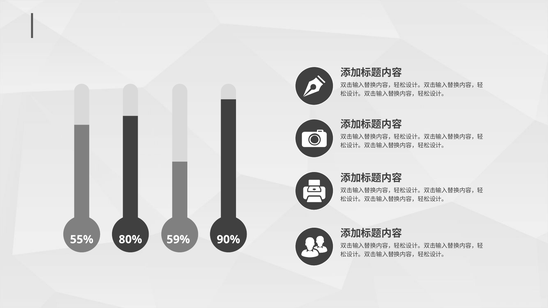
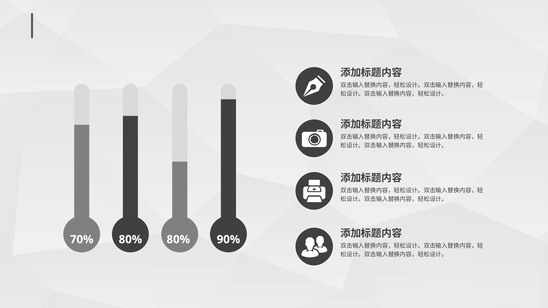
55%: 55% -> 70%
80% 59%: 59% -> 80%
